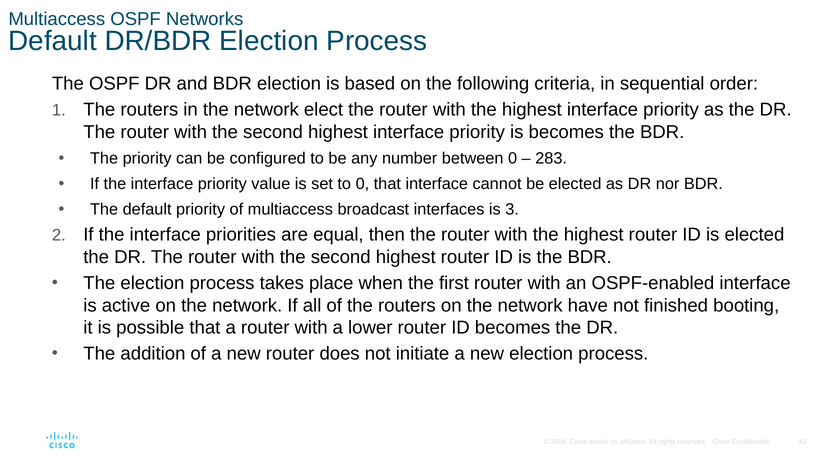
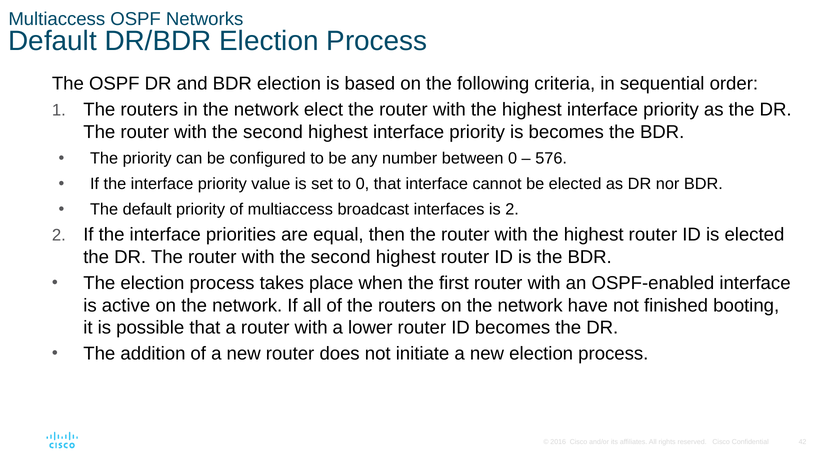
283: 283 -> 576
is 3: 3 -> 2
